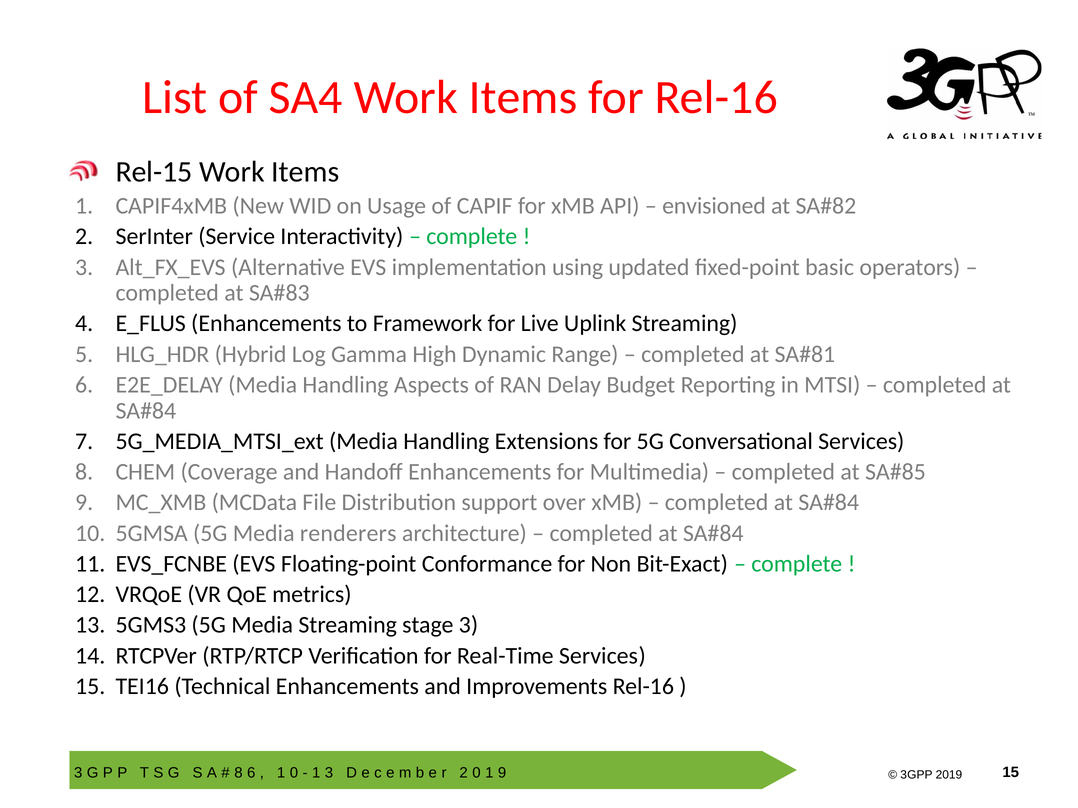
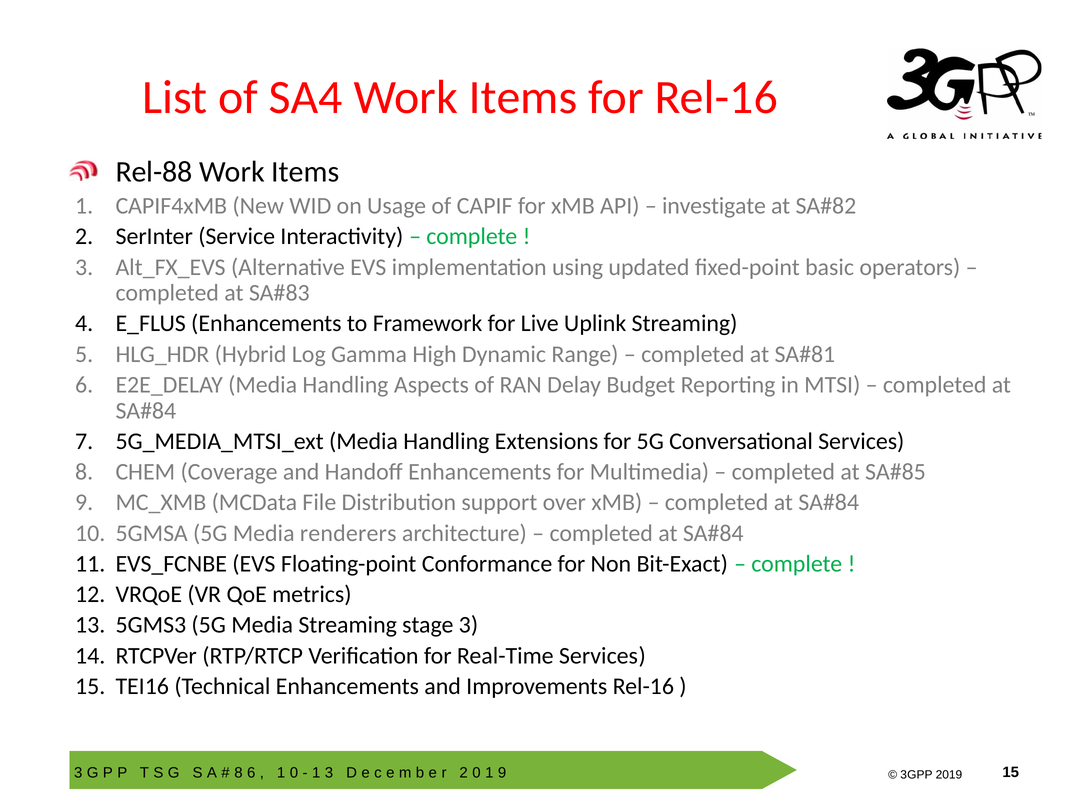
Rel-15: Rel-15 -> Rel-88
envisioned: envisioned -> investigate
